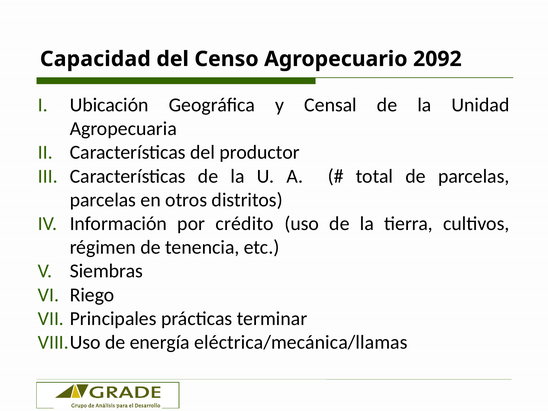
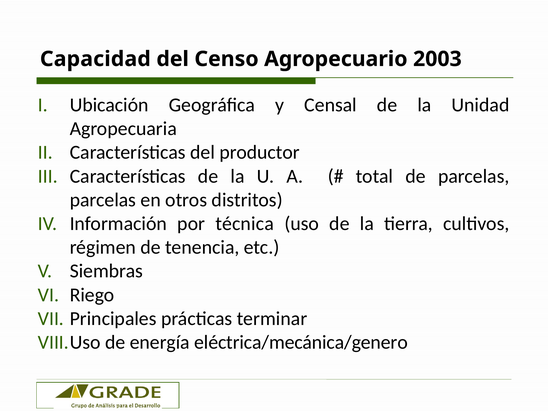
2092: 2092 -> 2003
crédito: crédito -> técnica
eléctrica/mecánica/llamas: eléctrica/mecánica/llamas -> eléctrica/mecánica/genero
